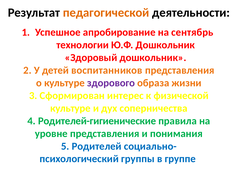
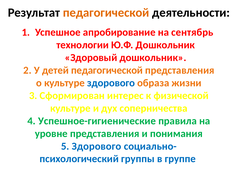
детей воспитанников: воспитанников -> педагогической
здорового at (111, 83) colour: purple -> blue
Родителей-гигиенические: Родителей-гигиенические -> Успешное-гигиенические
5 Родителей: Родителей -> Здорового
